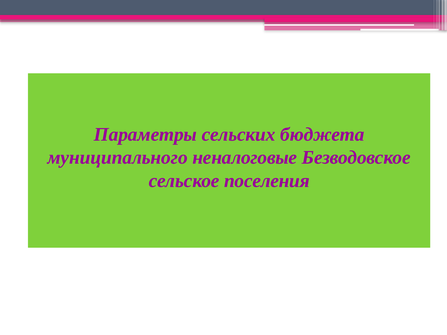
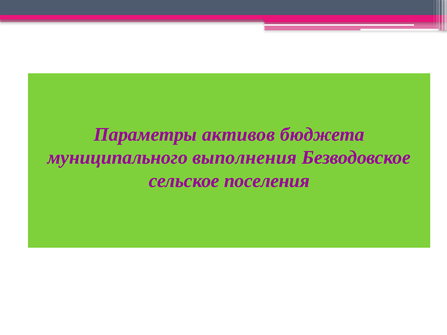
сельских: сельских -> активов
неналоговые: неналоговые -> выполнения
